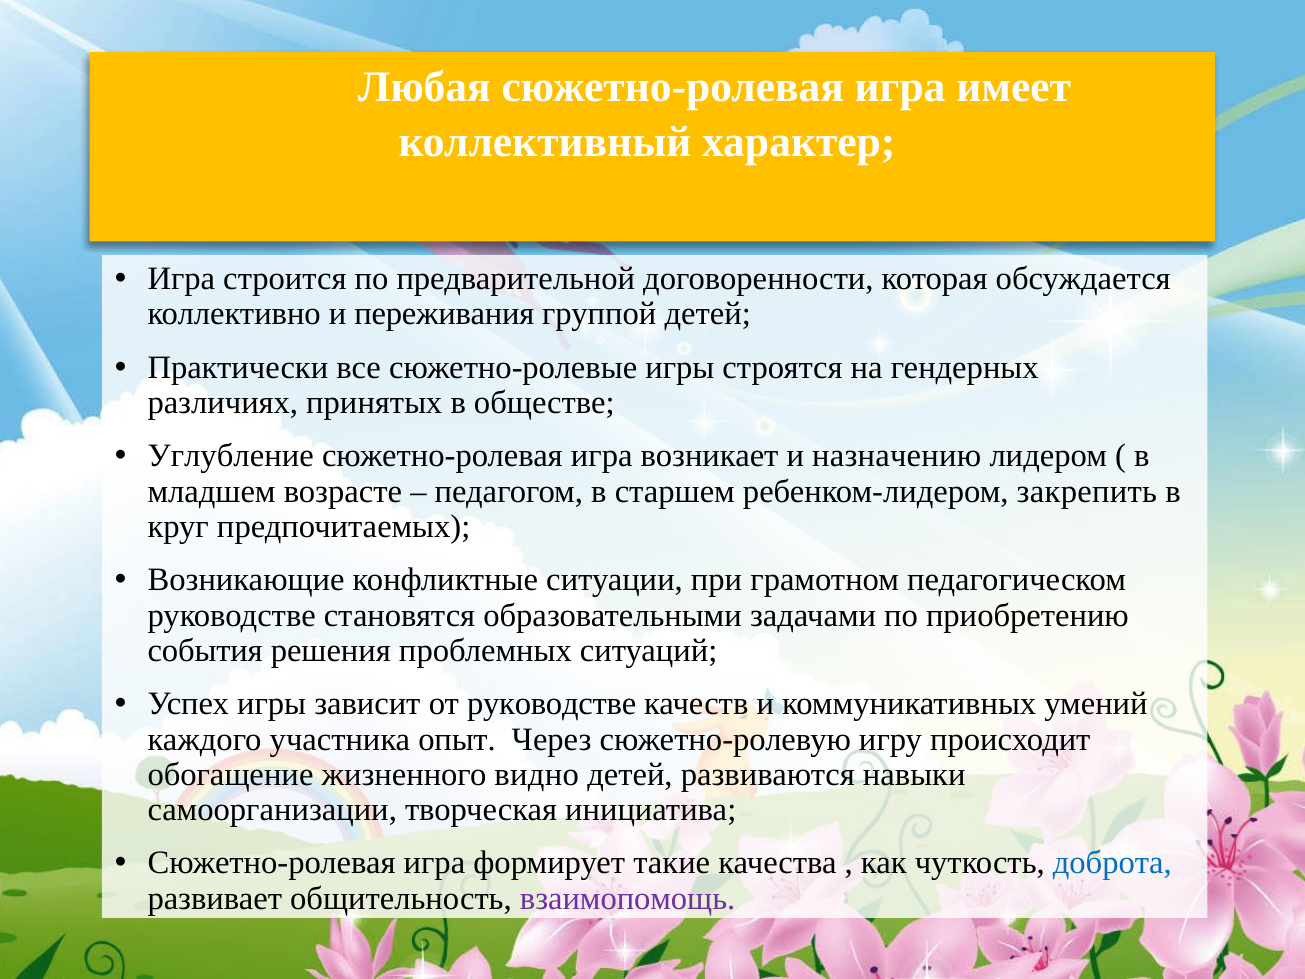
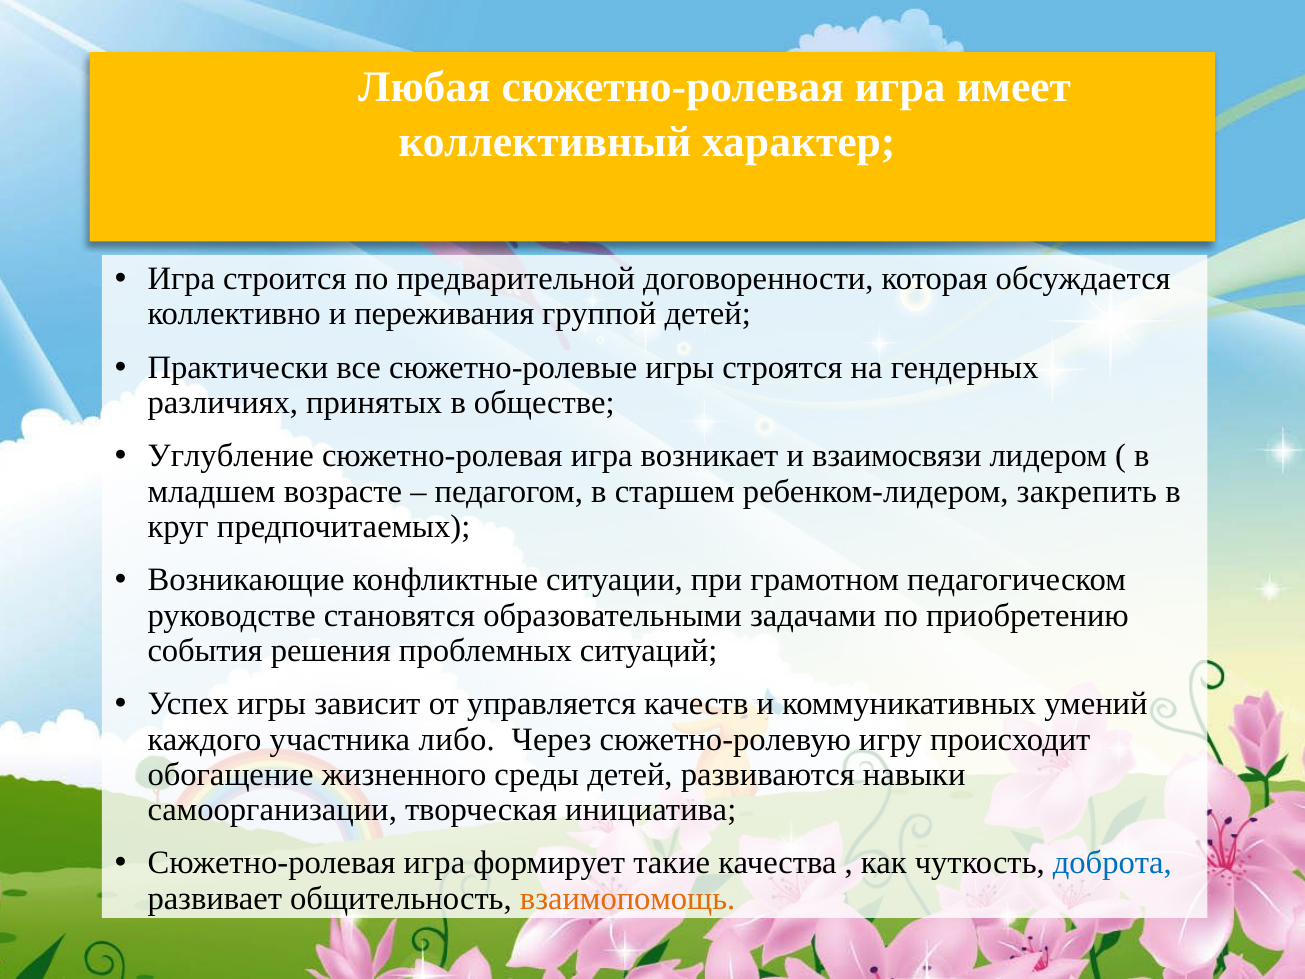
назначению: назначению -> взаимосвязи
от руководстве: руководстве -> управляется
опыт: опыт -> либо
видно: видно -> среды
взаимопомощь colour: purple -> orange
